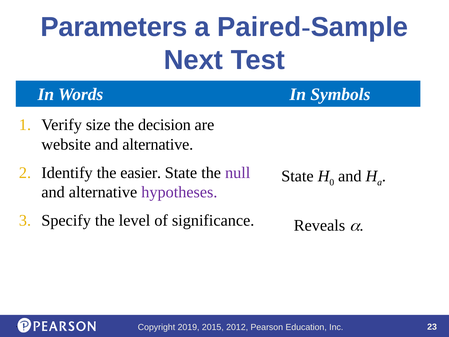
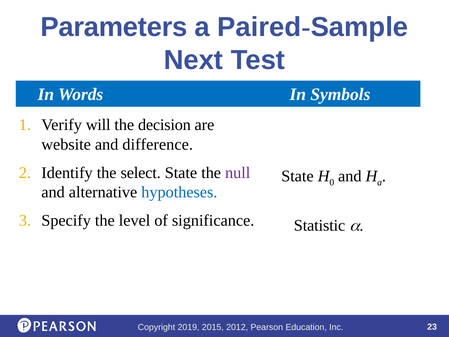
size: size -> will
alternative at (158, 144): alternative -> difference
easier: easier -> select
hypotheses colour: purple -> blue
Reveals: Reveals -> Statistic
